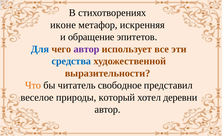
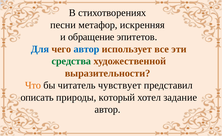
иконе: иконе -> песни
автор at (86, 49) colour: purple -> blue
средства colour: blue -> green
свободное: свободное -> чувствует
веселое: веселое -> описать
деревни: деревни -> задание
